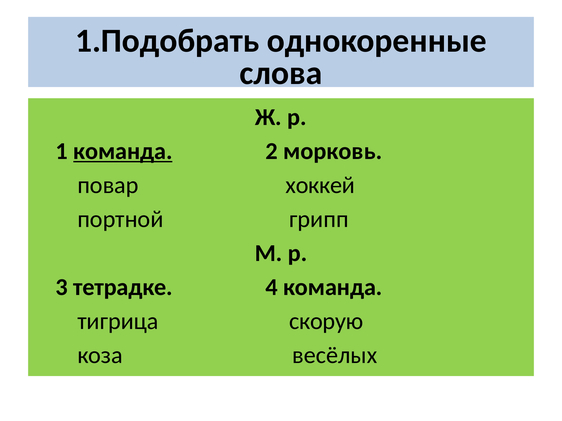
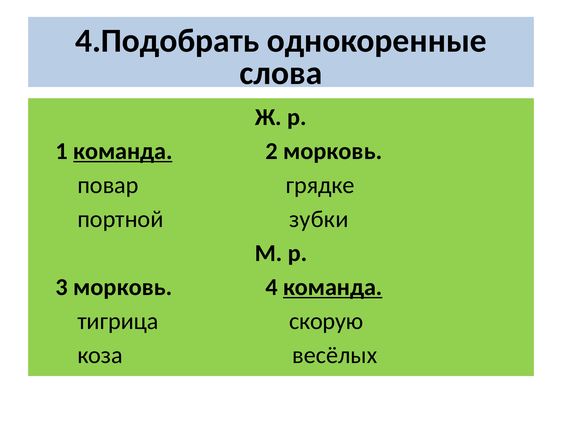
1.Подобрать: 1.Подобрать -> 4.Подобрать
хоккей: хоккей -> грядке
грипп: грипп -> зубки
3 тетрадке: тетрадке -> морковь
команда at (333, 288) underline: none -> present
